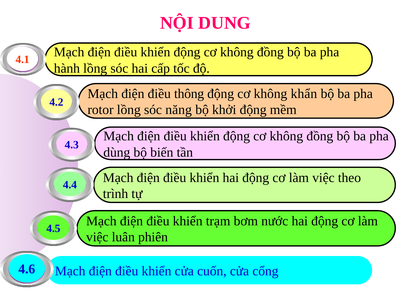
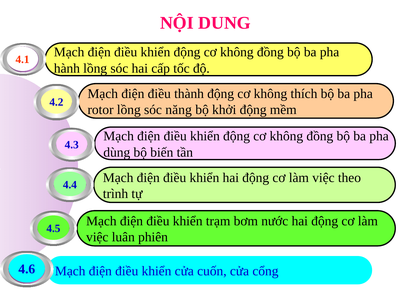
thông: thông -> thành
khẩn: khẩn -> thích
